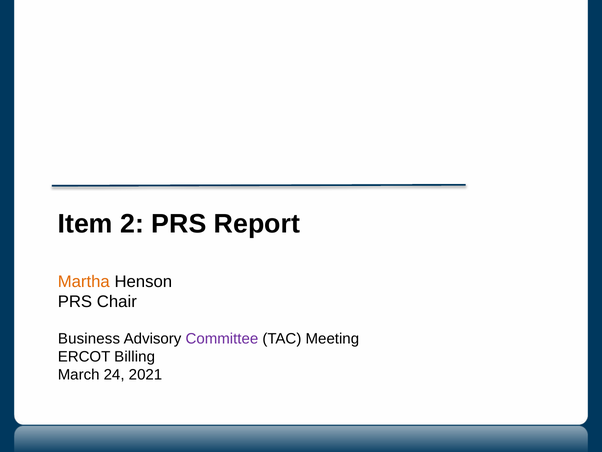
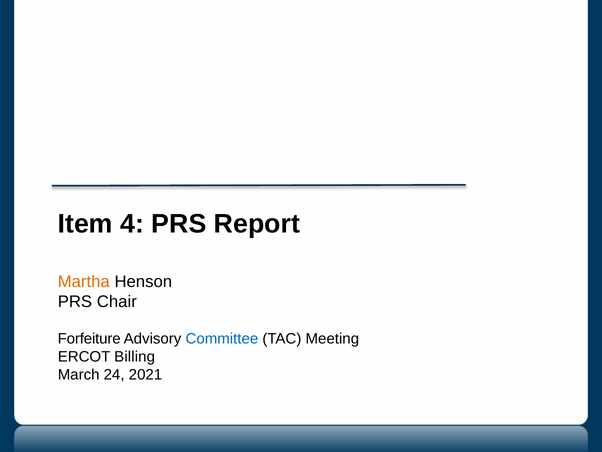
2: 2 -> 4
Business: Business -> Forfeiture
Committee colour: purple -> blue
